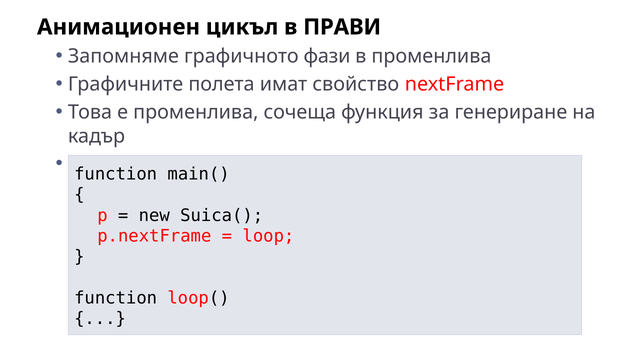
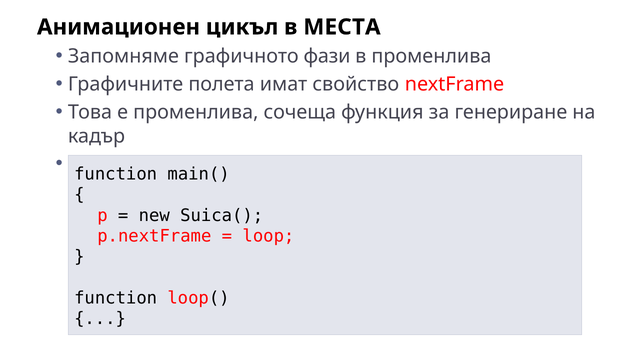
ПРАВИ: ПРАВИ -> МЕСТА
